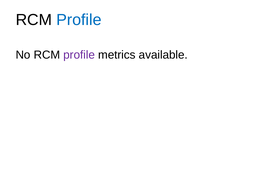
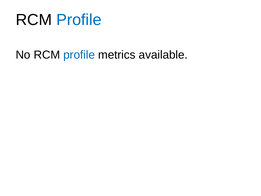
profile at (79, 55) colour: purple -> blue
